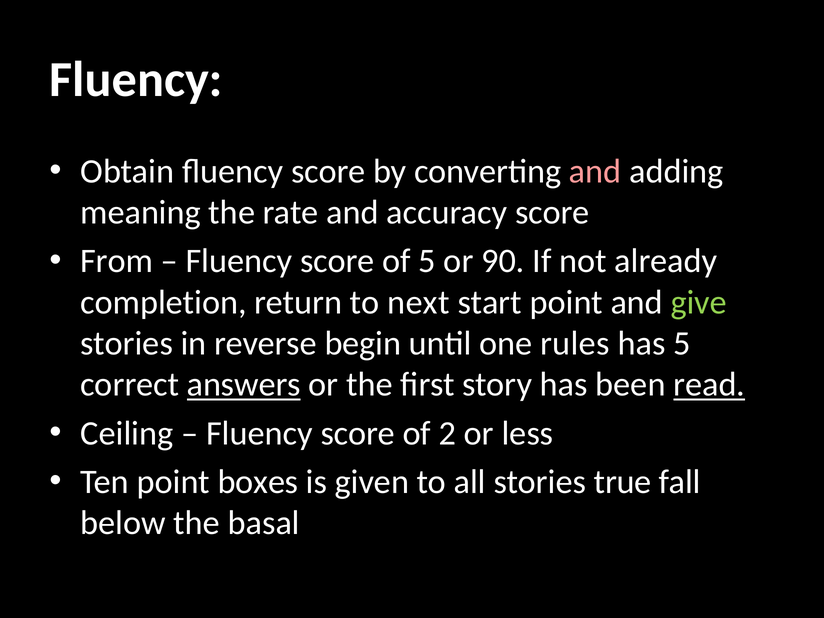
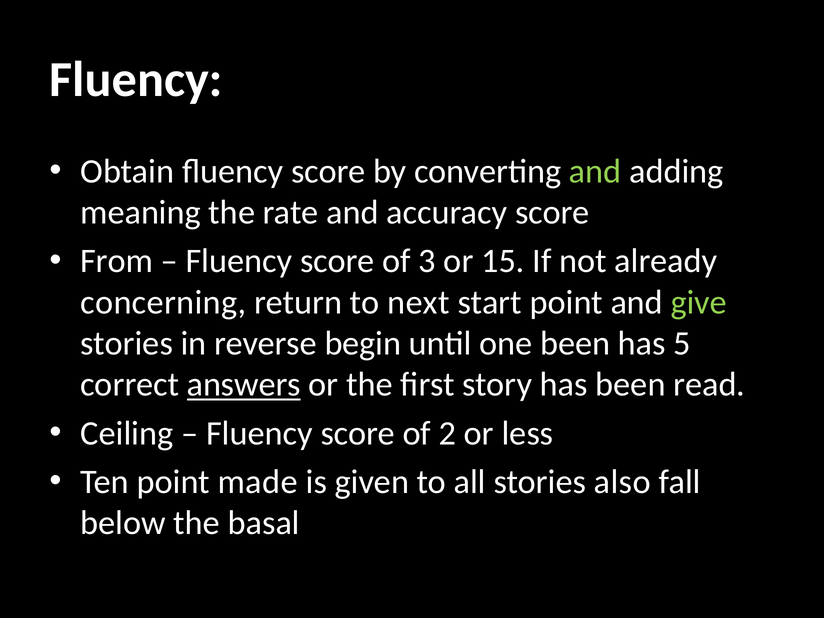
and at (595, 171) colour: pink -> light green
of 5: 5 -> 3
90: 90 -> 15
completion: completion -> concerning
one rules: rules -> been
read underline: present -> none
boxes: boxes -> made
true: true -> also
